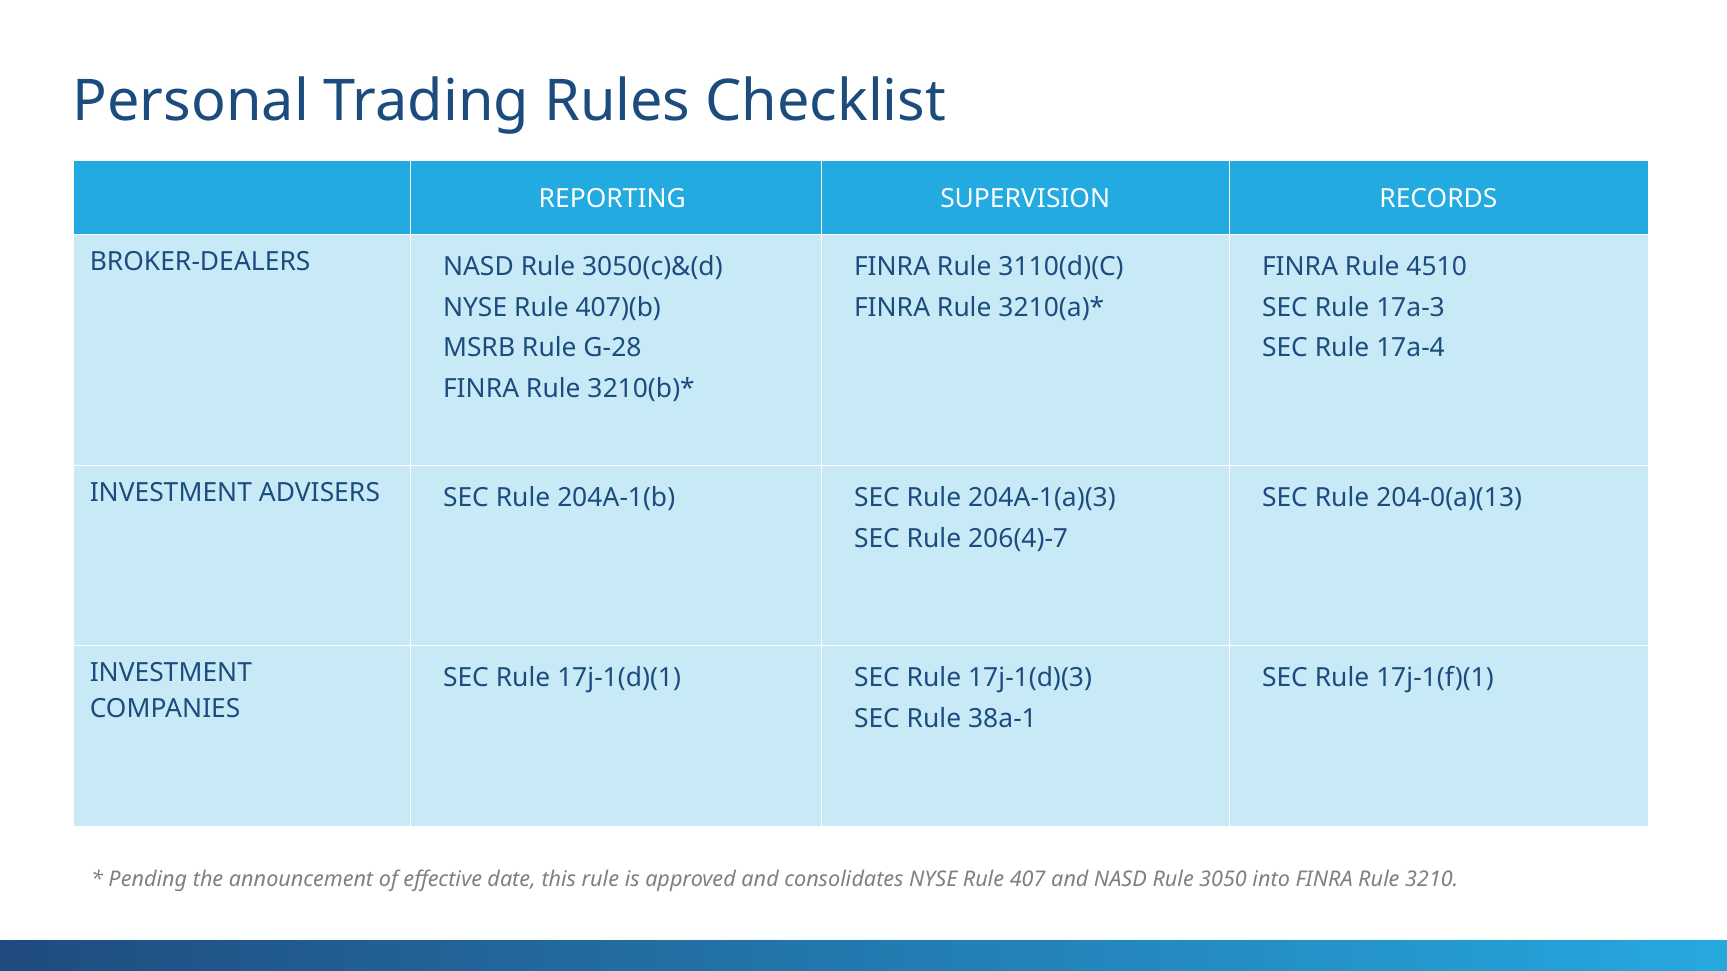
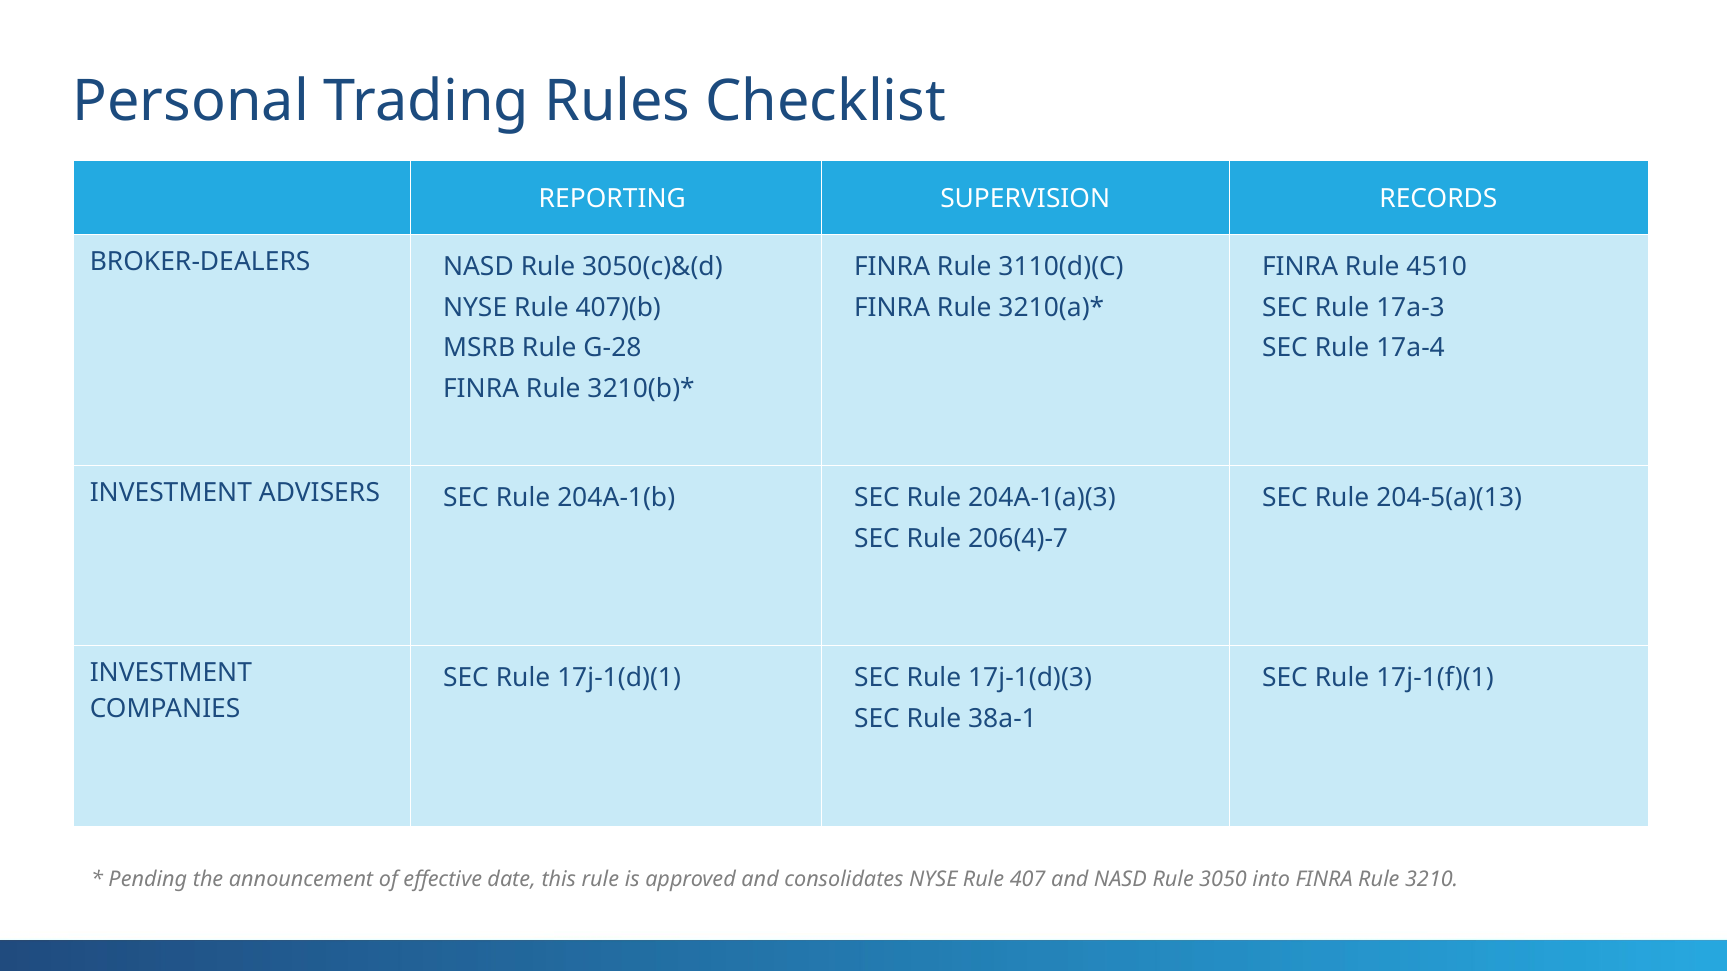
204-0(a)(13: 204-0(a)(13 -> 204-5(a)(13
